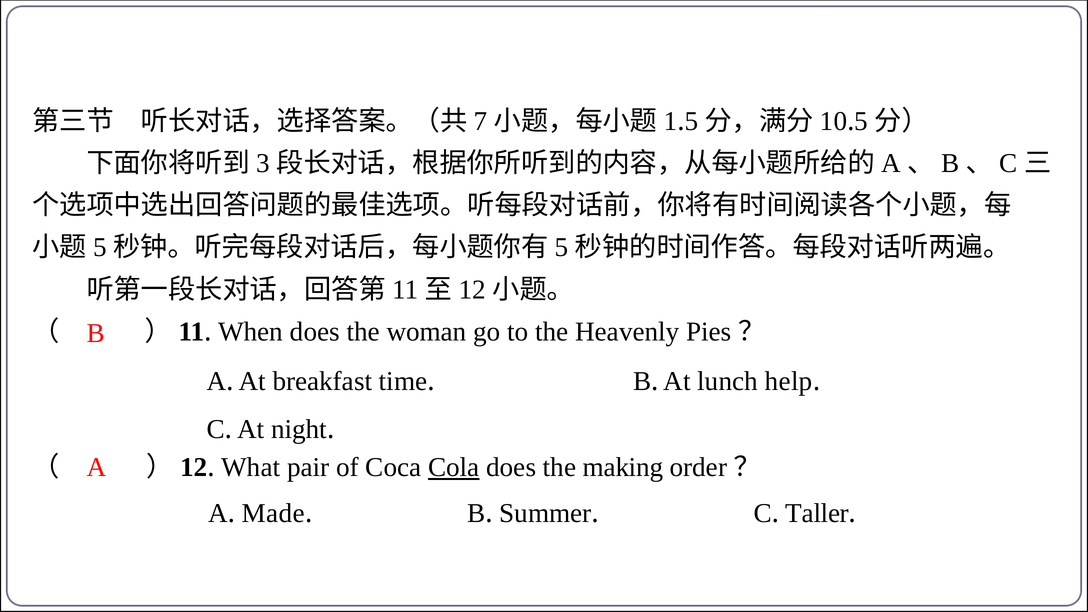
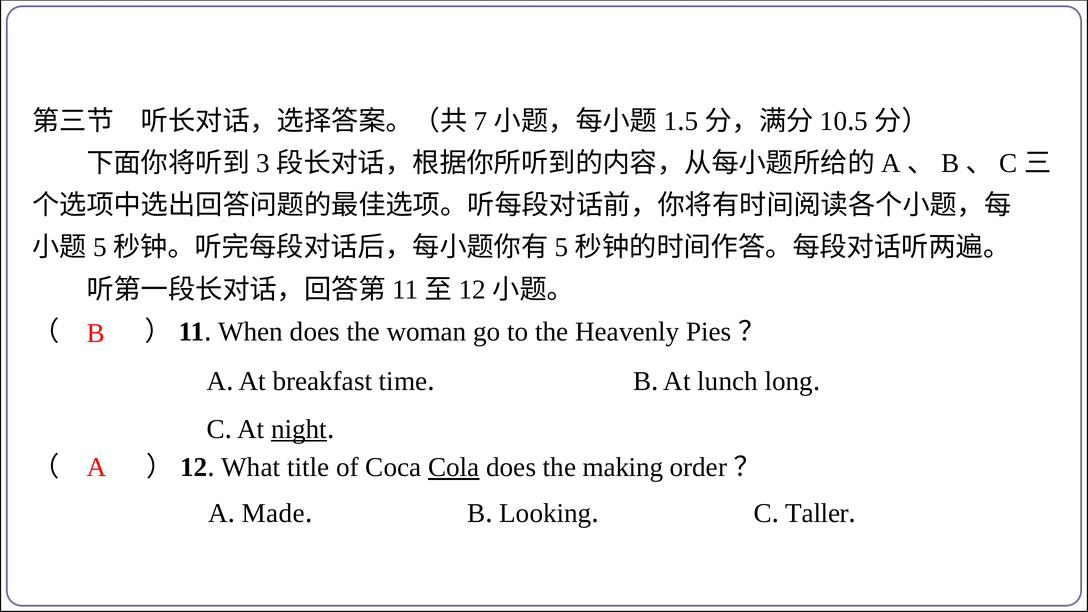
help: help -> long
night underline: none -> present
pair: pair -> title
Summer: Summer -> Looking
